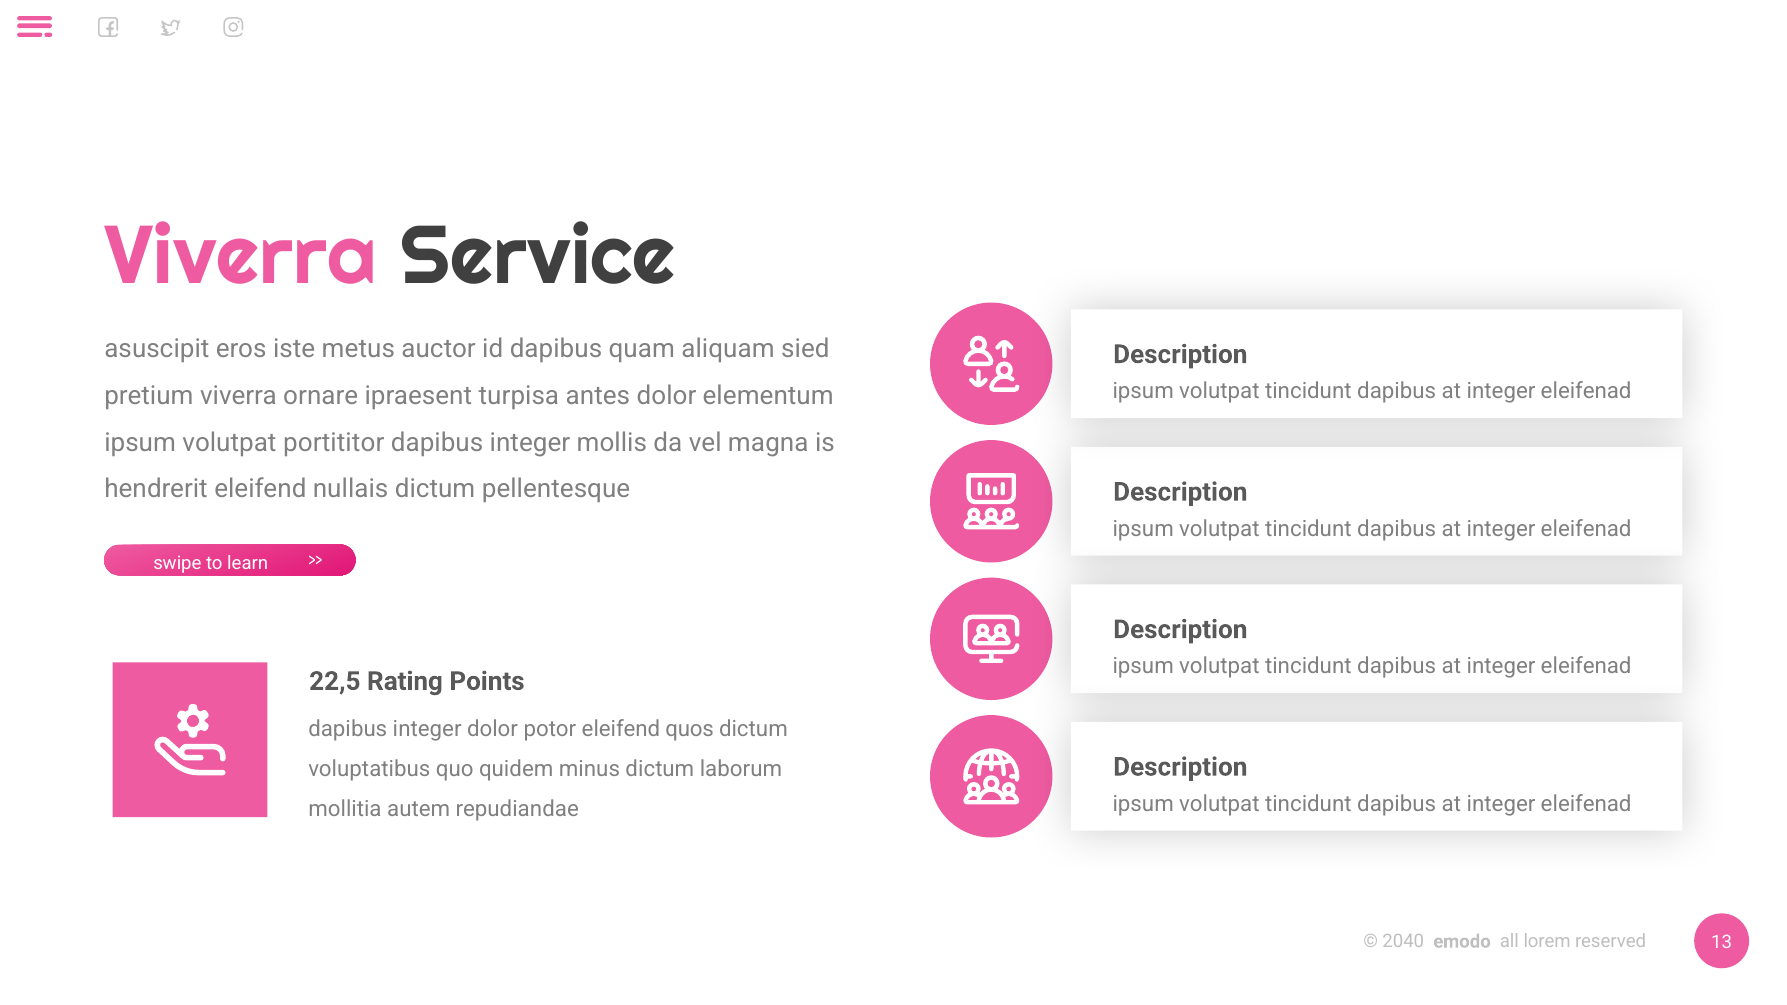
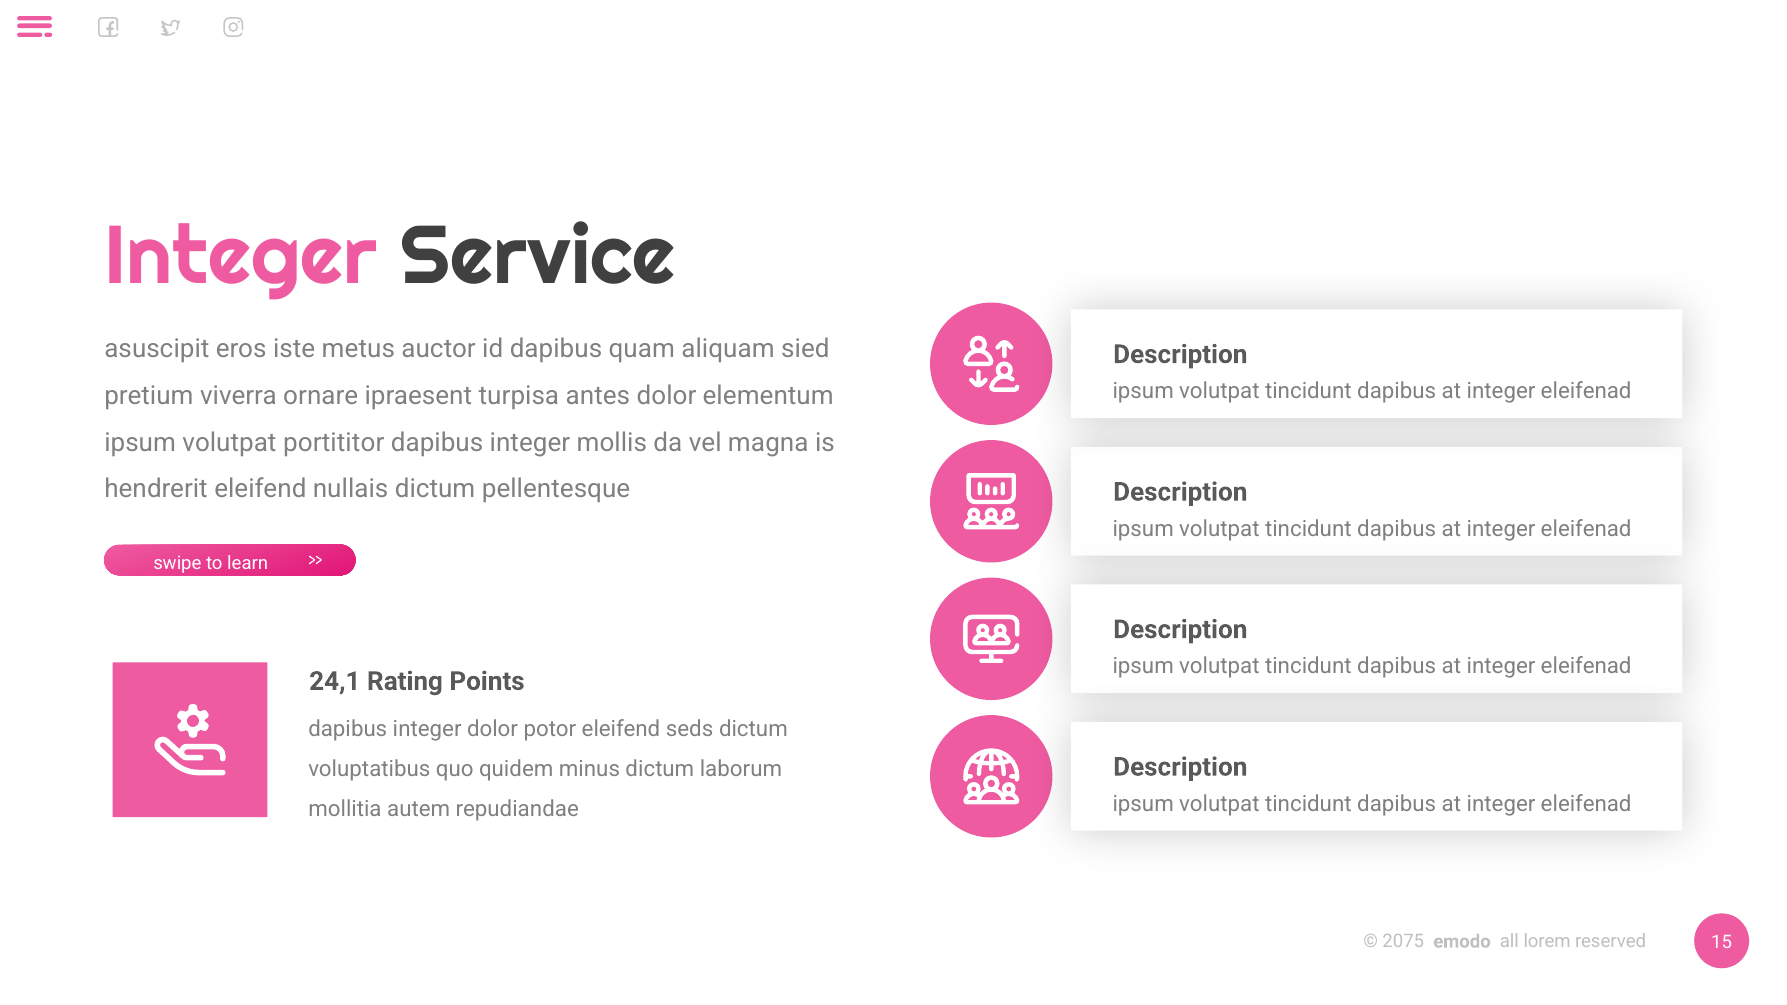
Viverra at (241, 257): Viverra -> Integer
22,5: 22,5 -> 24,1
quos: quos -> seds
2040: 2040 -> 2075
13: 13 -> 15
